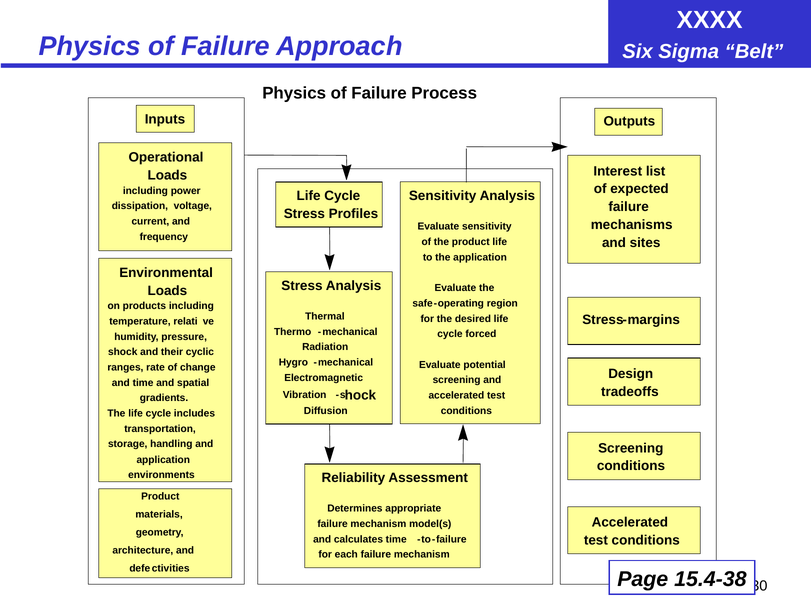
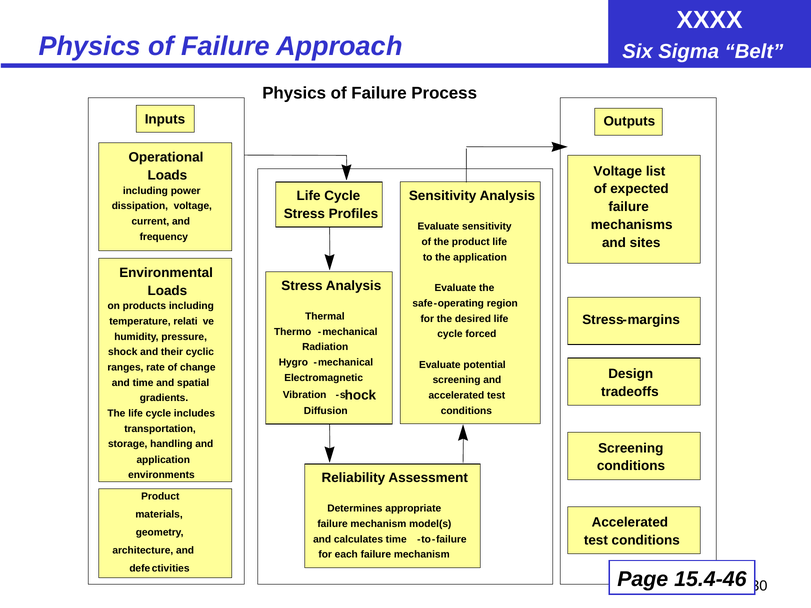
Interest at (618, 171): Interest -> Voltage
15.4-38: 15.4-38 -> 15.4-46
